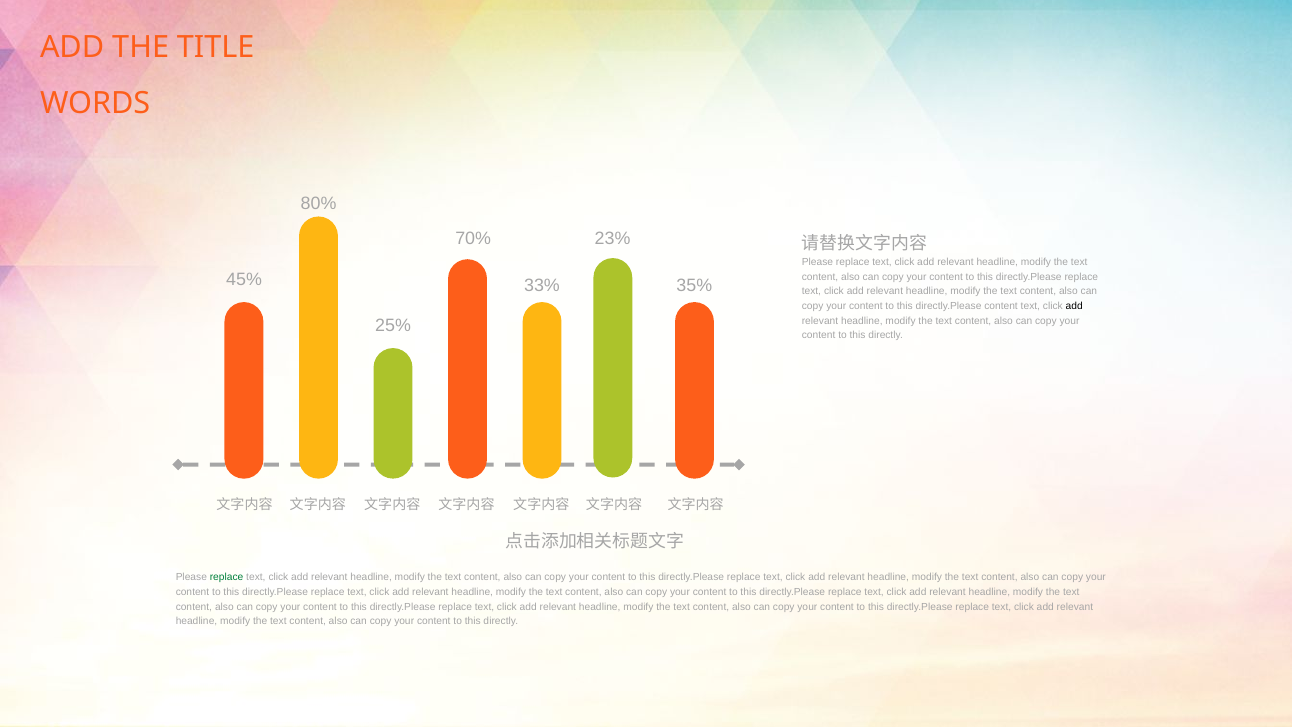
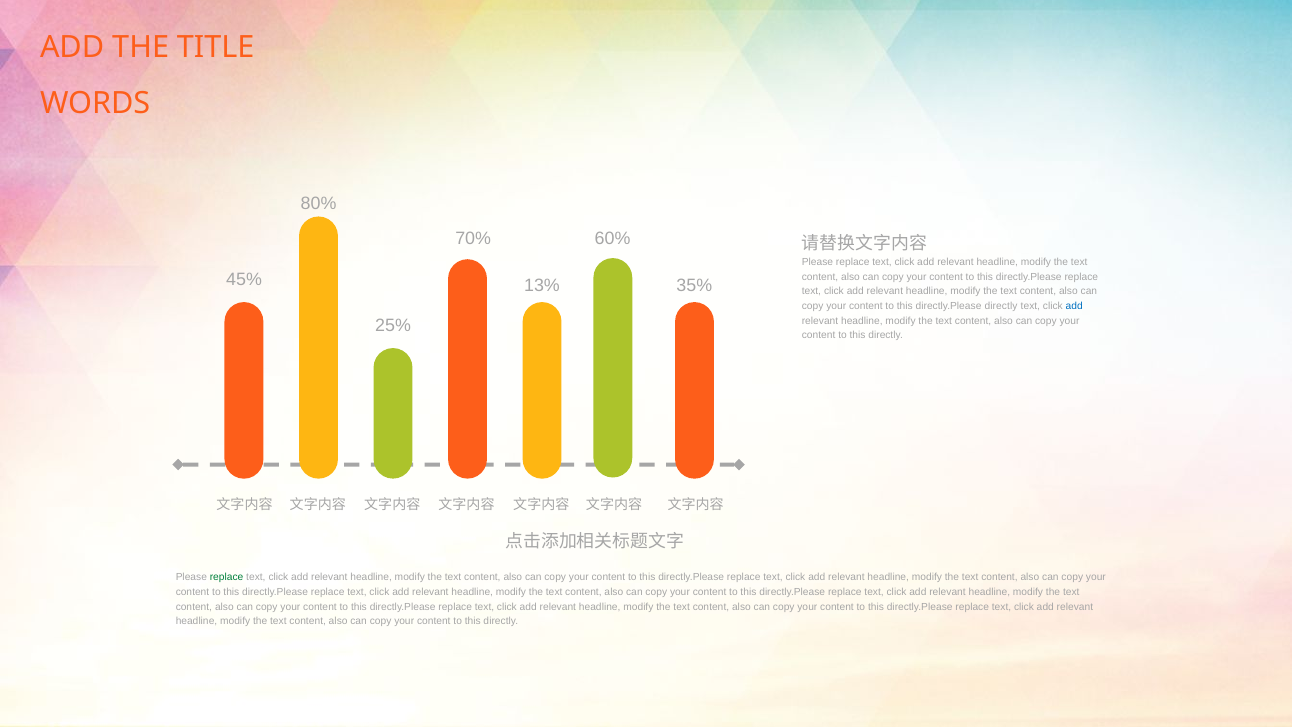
23%: 23% -> 60%
33%: 33% -> 13%
directly.Please content: content -> directly
add at (1074, 306) colour: black -> blue
